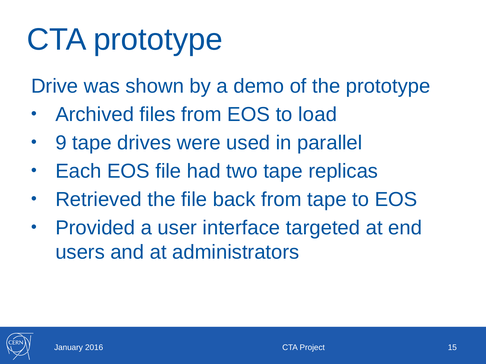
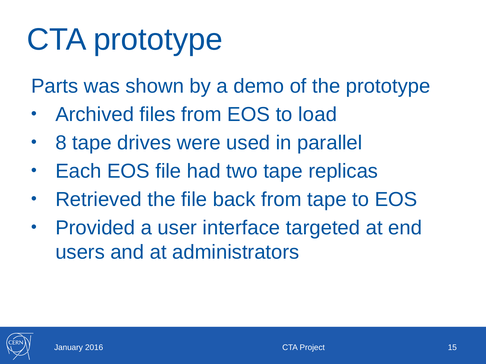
Drive: Drive -> Parts
9: 9 -> 8
